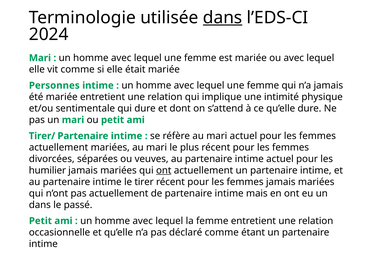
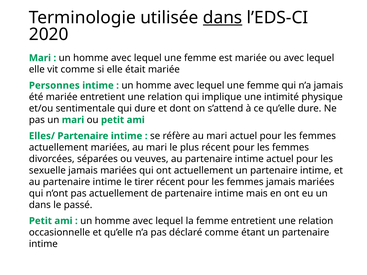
2024: 2024 -> 2020
Tirer/: Tirer/ -> Elles/
humilier: humilier -> sexuelle
ont at (164, 171) underline: present -> none
